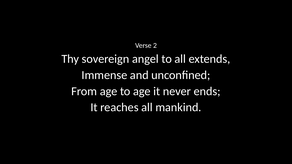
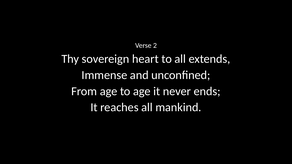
angel: angel -> heart
